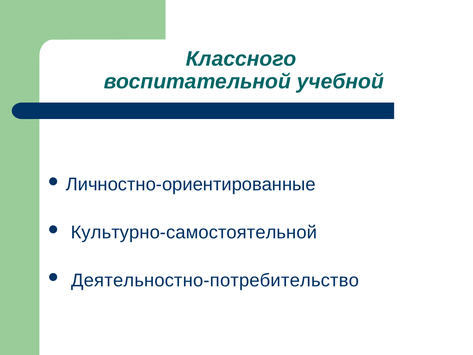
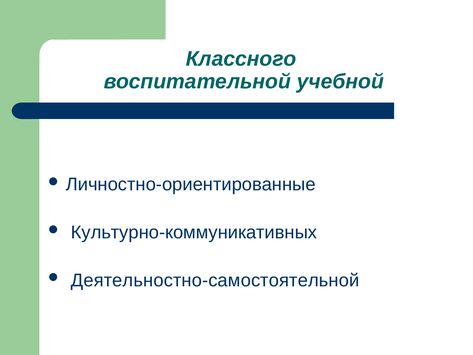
Культурно-самостоятельной: Культурно-самостоятельной -> Культурно-коммуникативных
Деятельностно-потребительство: Деятельностно-потребительство -> Деятельностно-самостоятельной
